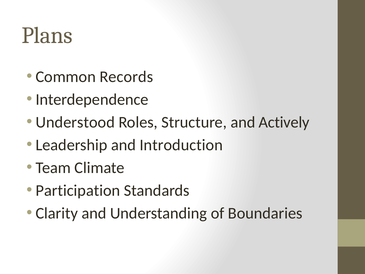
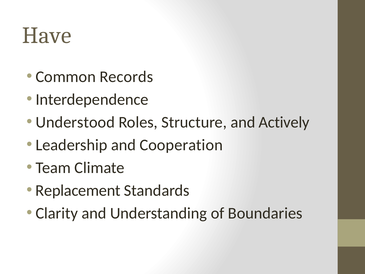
Plans: Plans -> Have
Introduction: Introduction -> Cooperation
Participation: Participation -> Replacement
